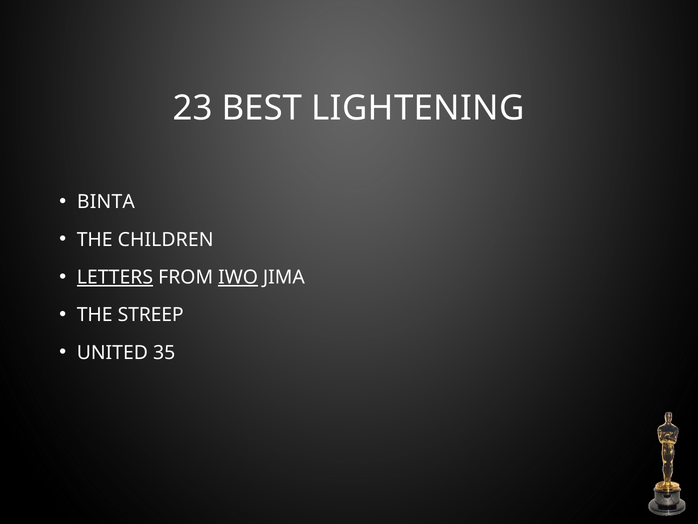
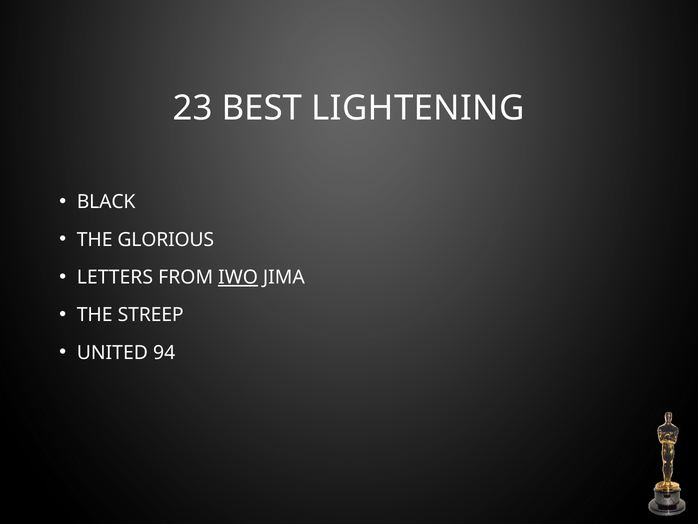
BINTA: BINTA -> BLACK
CHILDREN: CHILDREN -> GLORIOUS
LETTERS underline: present -> none
35: 35 -> 94
